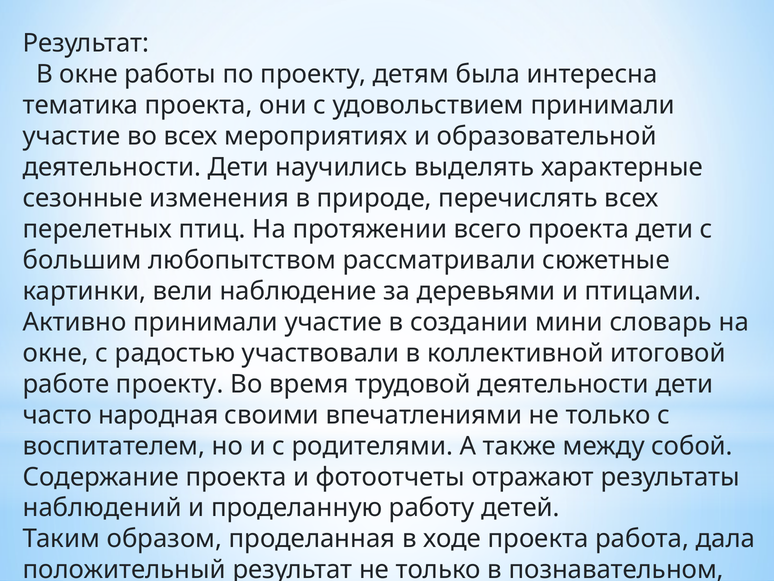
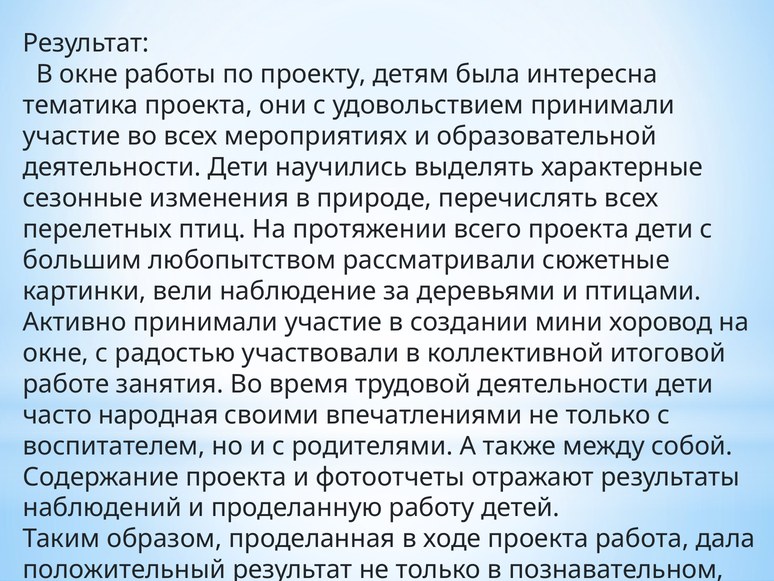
словарь: словарь -> хоровод
работе проекту: проекту -> занятия
